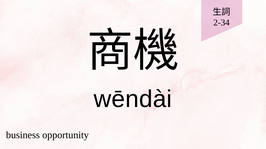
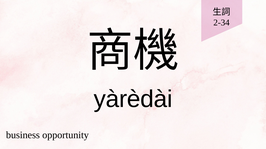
wēndài: wēndài -> yàrèdài
